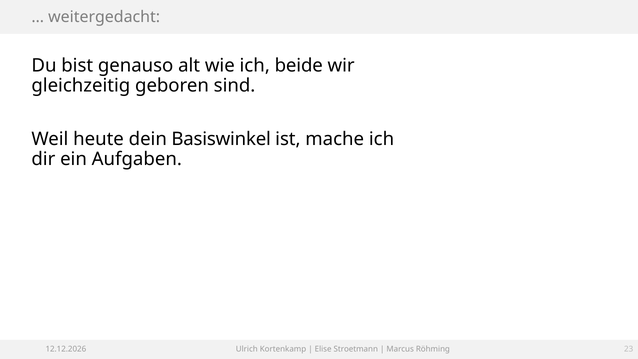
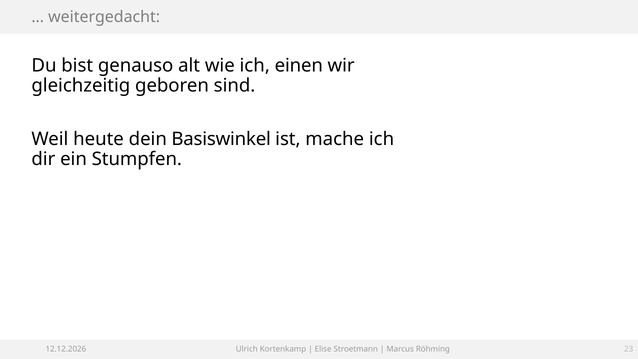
beide: beide -> einen
Aufgaben: Aufgaben -> Stumpfen
